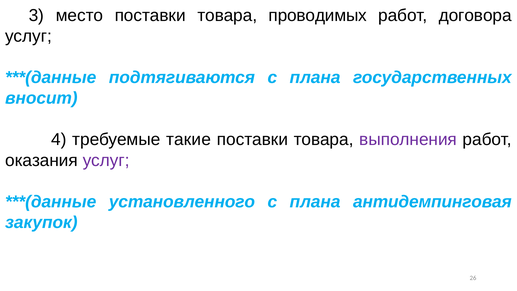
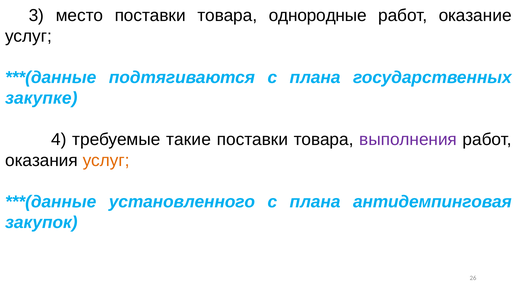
проводимых: проводимых -> однородные
договора: договора -> оказание
вносит: вносит -> закупке
услуг at (106, 160) colour: purple -> orange
